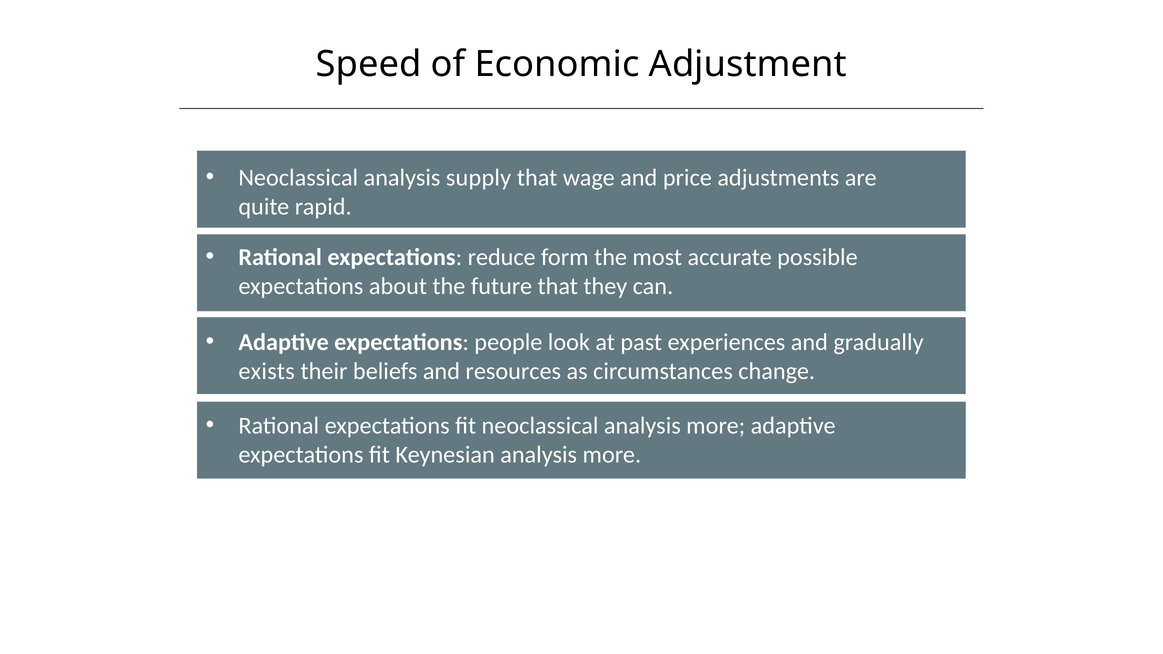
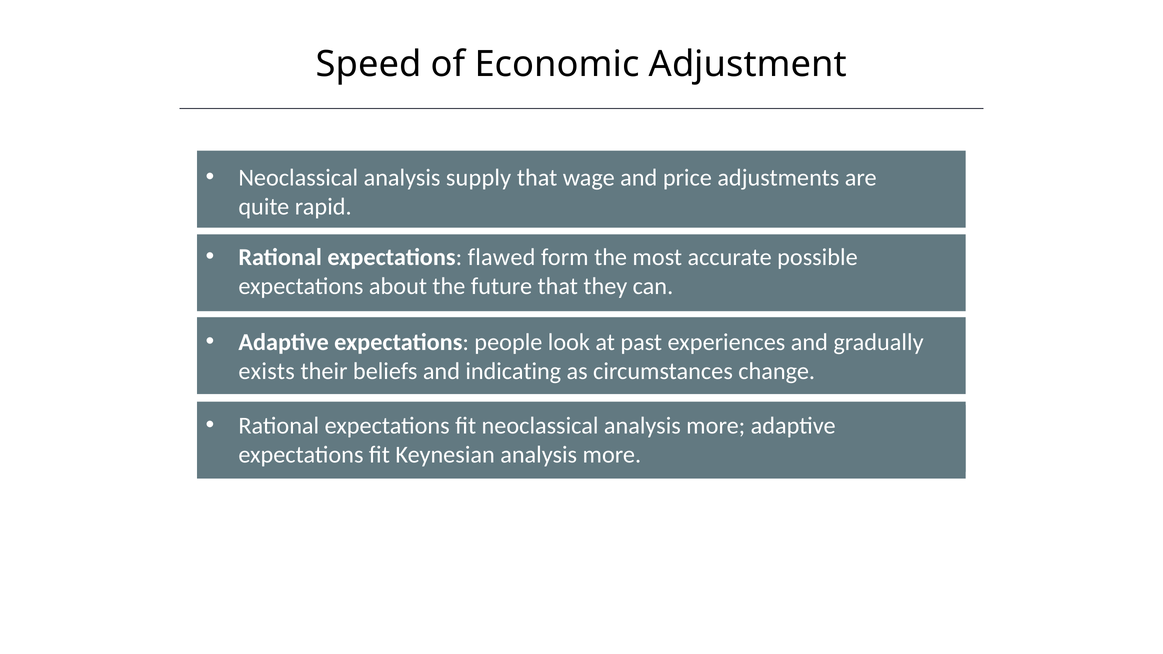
reduce: reduce -> flawed
resources: resources -> indicating
